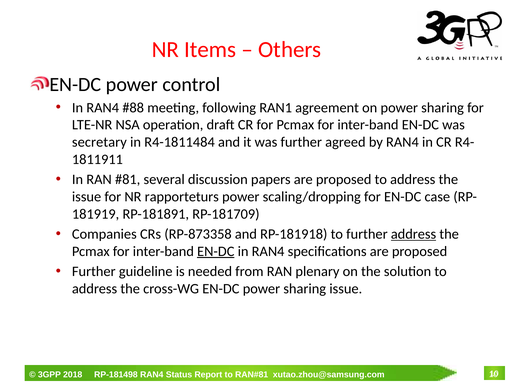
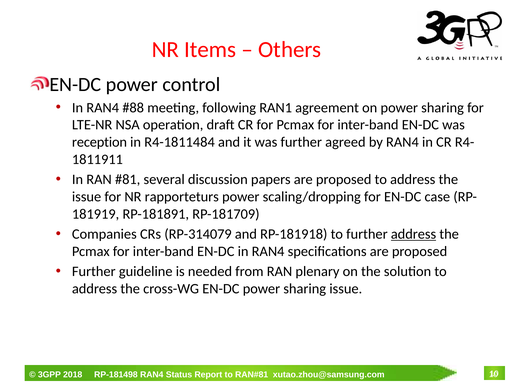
secretary: secretary -> reception
RP-873358: RP-873358 -> RP-314079
EN-DC at (216, 251) underline: present -> none
